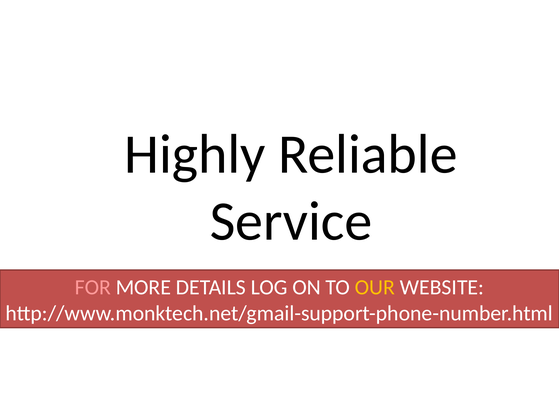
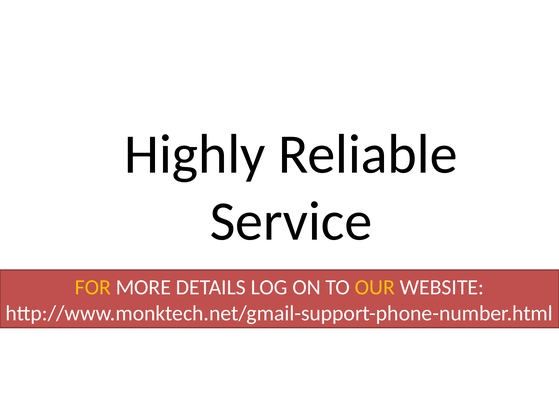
FOR colour: pink -> yellow
